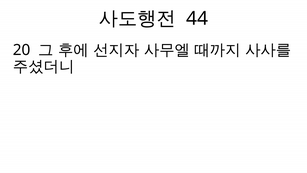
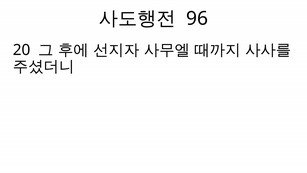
44: 44 -> 96
